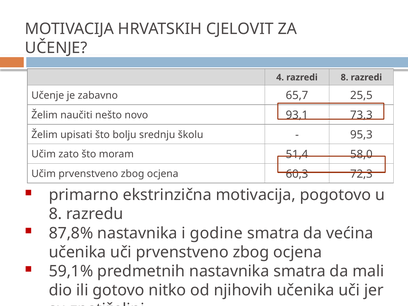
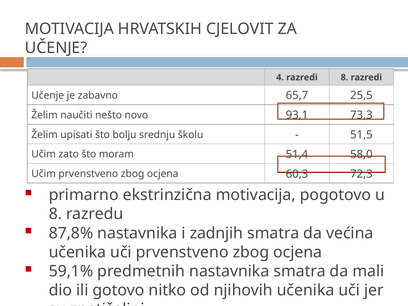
95,3: 95,3 -> 51,5
godine: godine -> zadnjih
